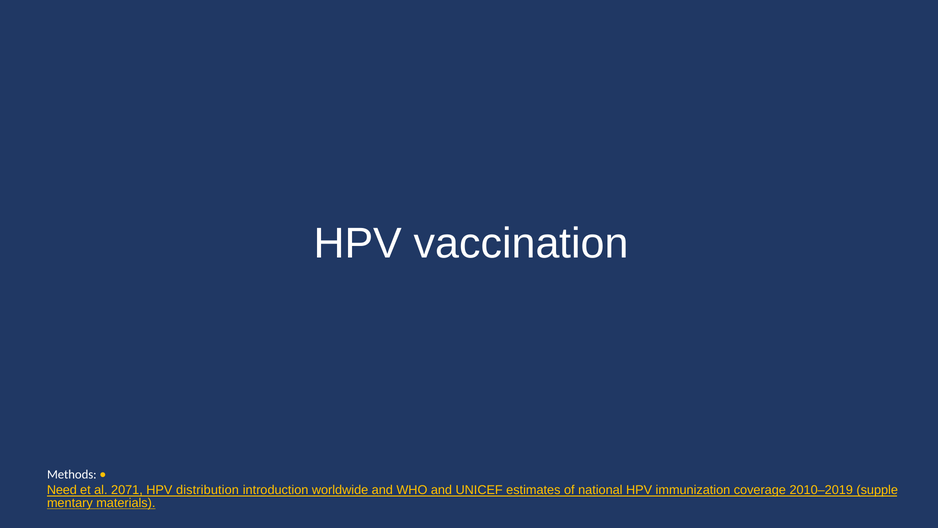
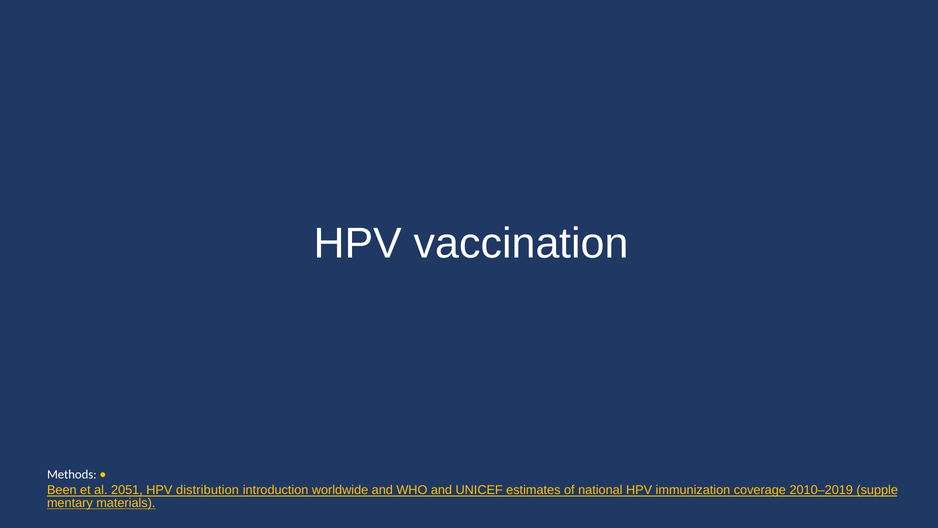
Need: Need -> Been
2071: 2071 -> 2051
